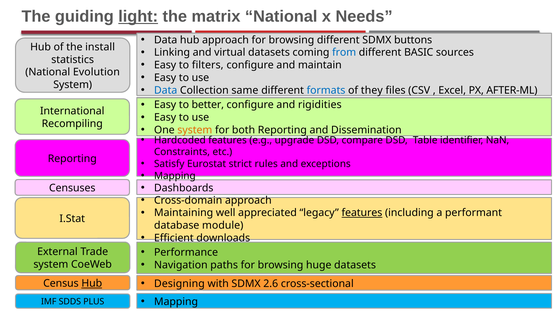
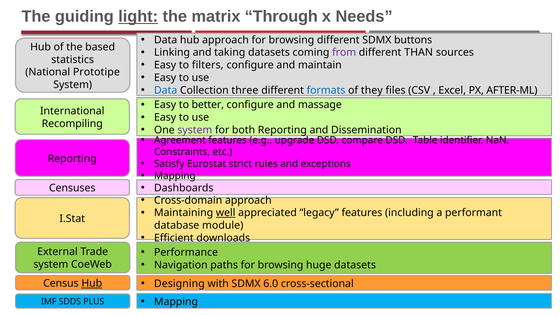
matrix National: National -> Through
install: install -> based
virtual: virtual -> taking
from colour: blue -> purple
BASIC: BASIC -> THAN
Evolution: Evolution -> Prototipe
same: same -> three
rigidities: rigidities -> massage
system at (195, 130) colour: orange -> purple
Hardcoded: Hardcoded -> Agreement
well underline: none -> present
features at (362, 213) underline: present -> none
2.6: 2.6 -> 6.0
